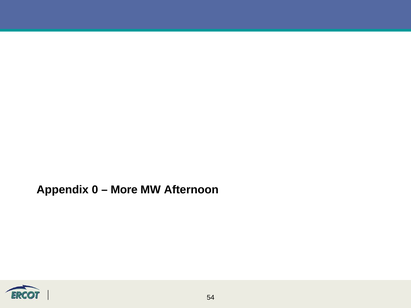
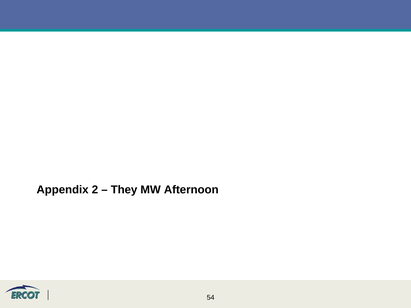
0: 0 -> 2
More: More -> They
